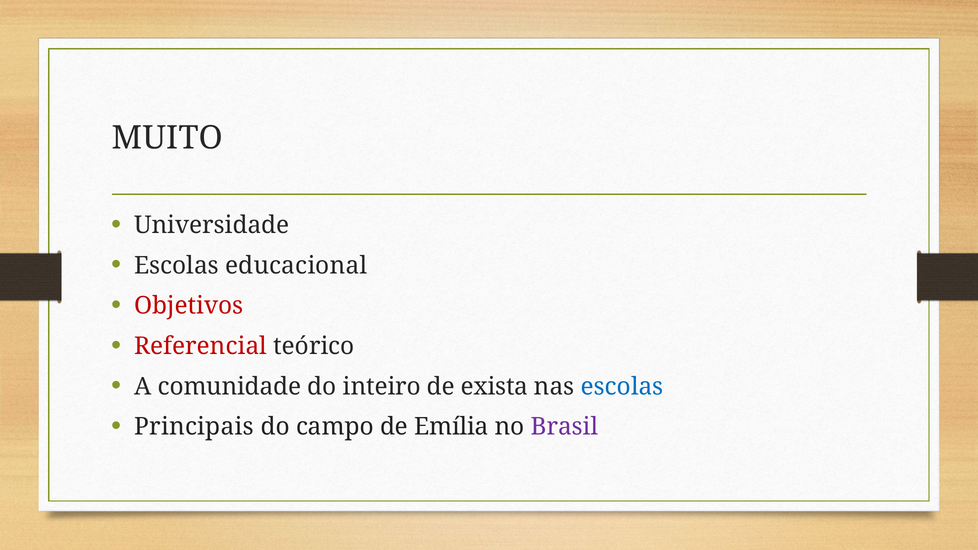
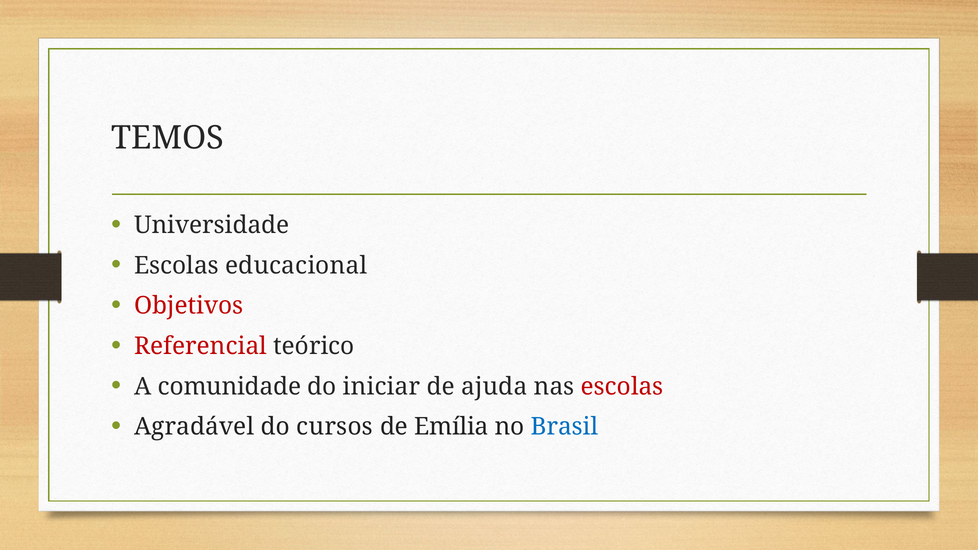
MUITO: MUITO -> TEMOS
inteiro: inteiro -> iniciar
exista: exista -> ajuda
escolas at (622, 387) colour: blue -> red
Principais: Principais -> Agradável
campo: campo -> cursos
Brasil colour: purple -> blue
